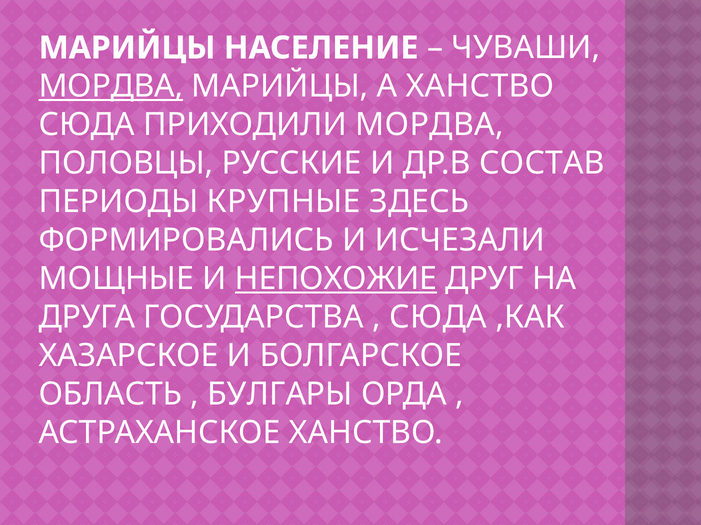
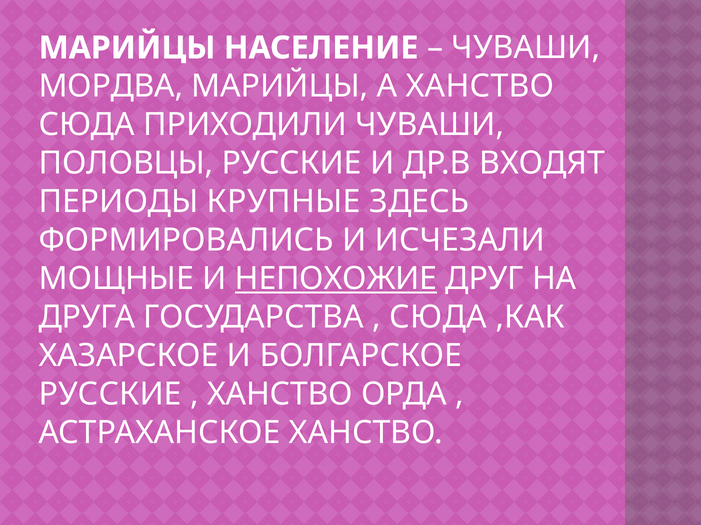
МОРДВА at (111, 87) underline: present -> none
ПРИХОДИЛИ МОРДВА: МОРДВА -> ЧУВАШИ
СОСТАВ: СОСТАВ -> ВХОДЯТ
ОБЛАСТЬ at (110, 395): ОБЛАСТЬ -> РУССКИЕ
БУЛГАРЫ at (280, 395): БУЛГАРЫ -> ХАНСТВО
